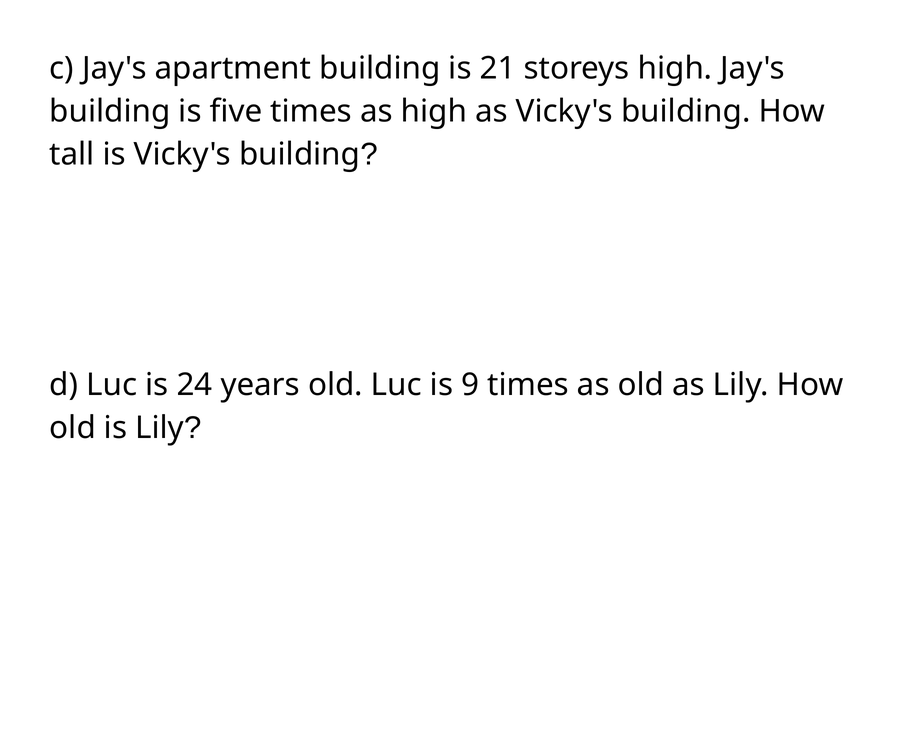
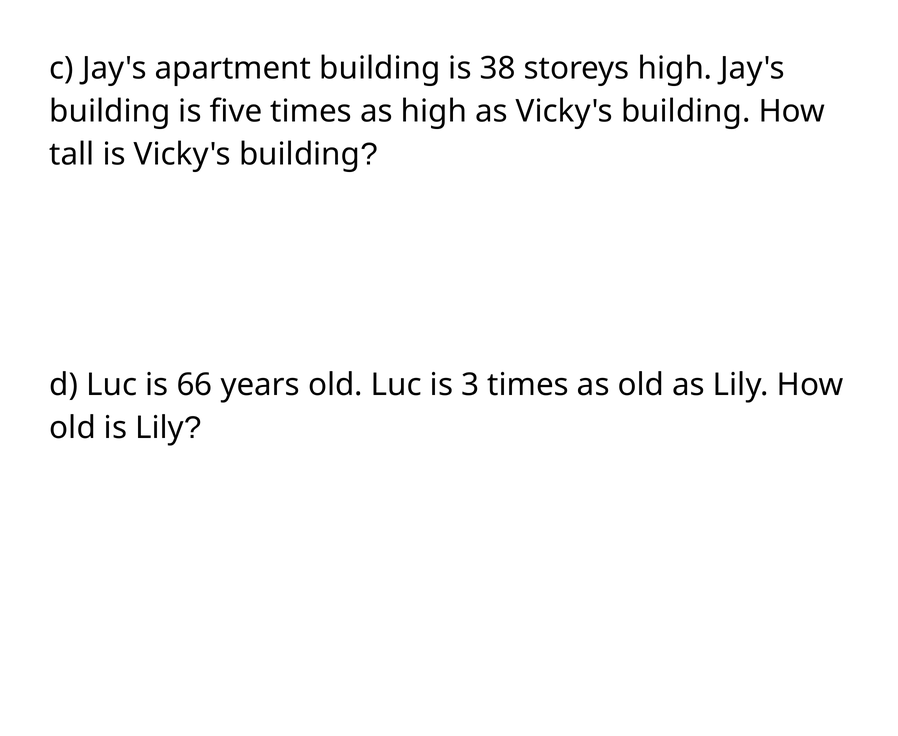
21: 21 -> 38
24: 24 -> 66
9: 9 -> 3
